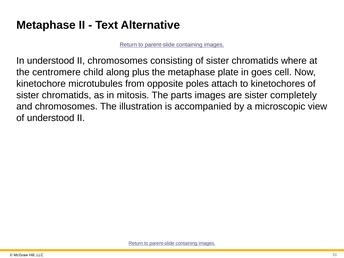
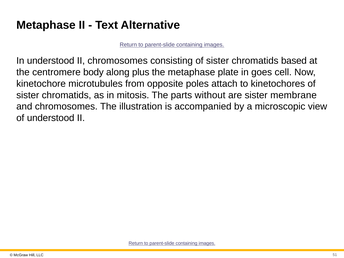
where: where -> based
child: child -> body
parts images: images -> without
completely: completely -> membrane
